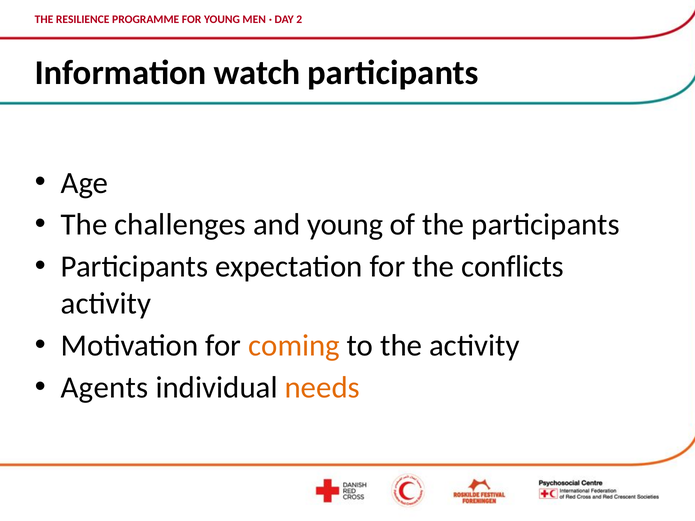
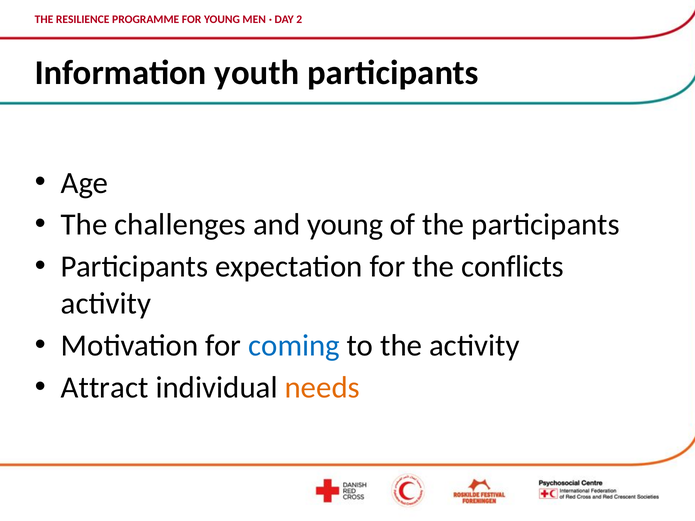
watch: watch -> youth
coming colour: orange -> blue
Agents: Agents -> Attract
